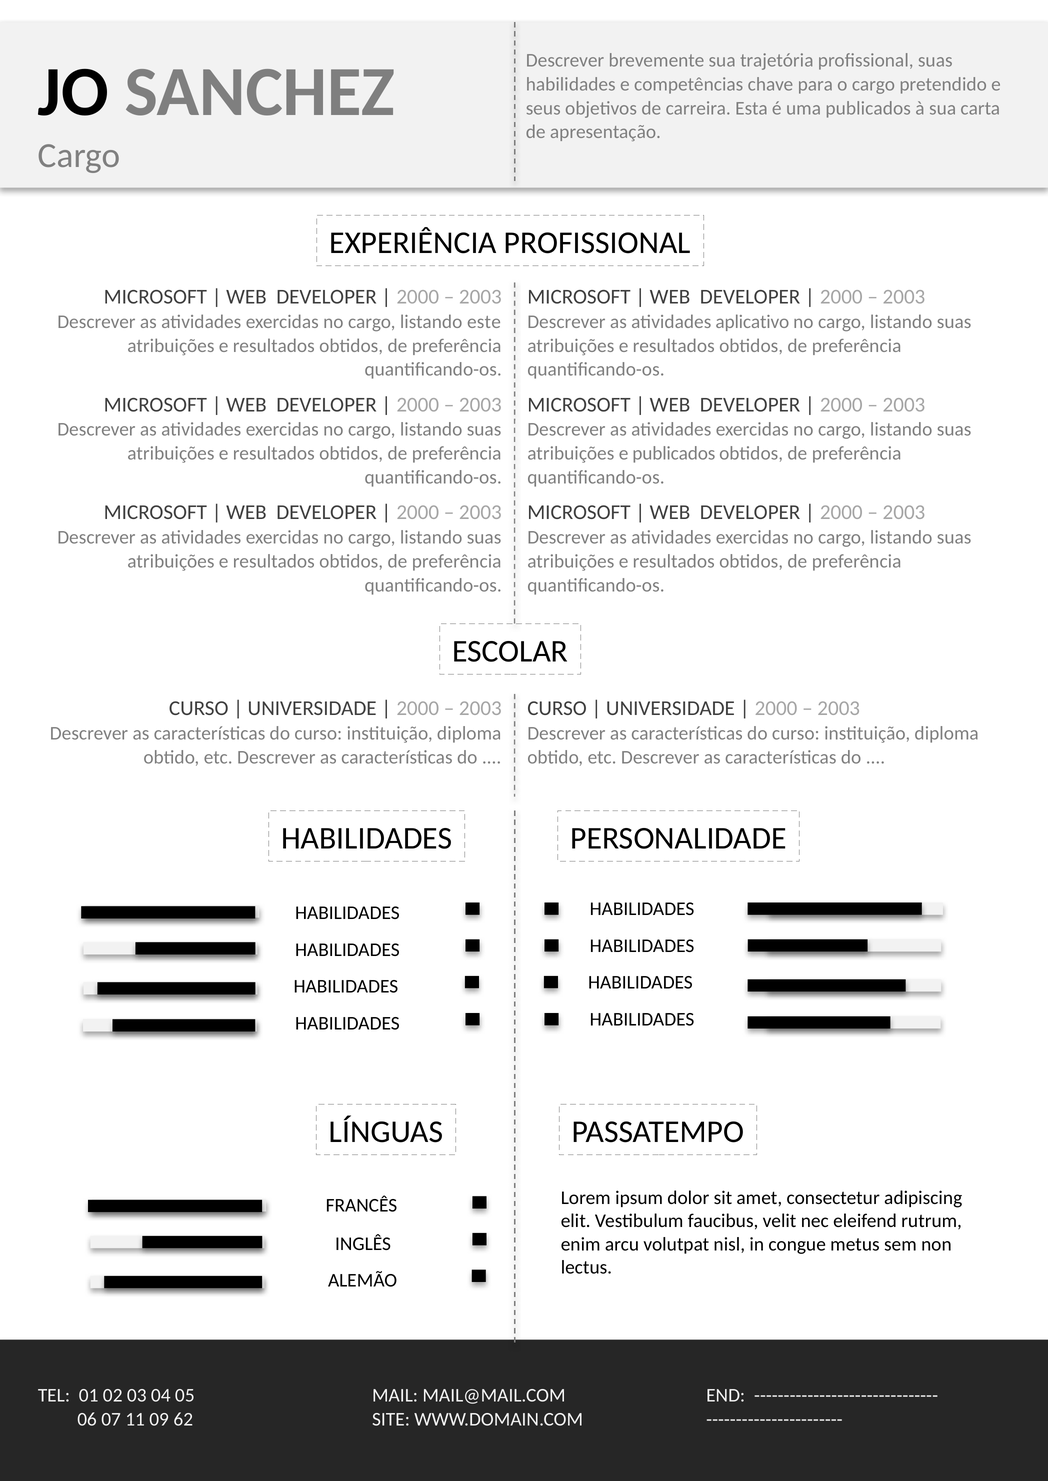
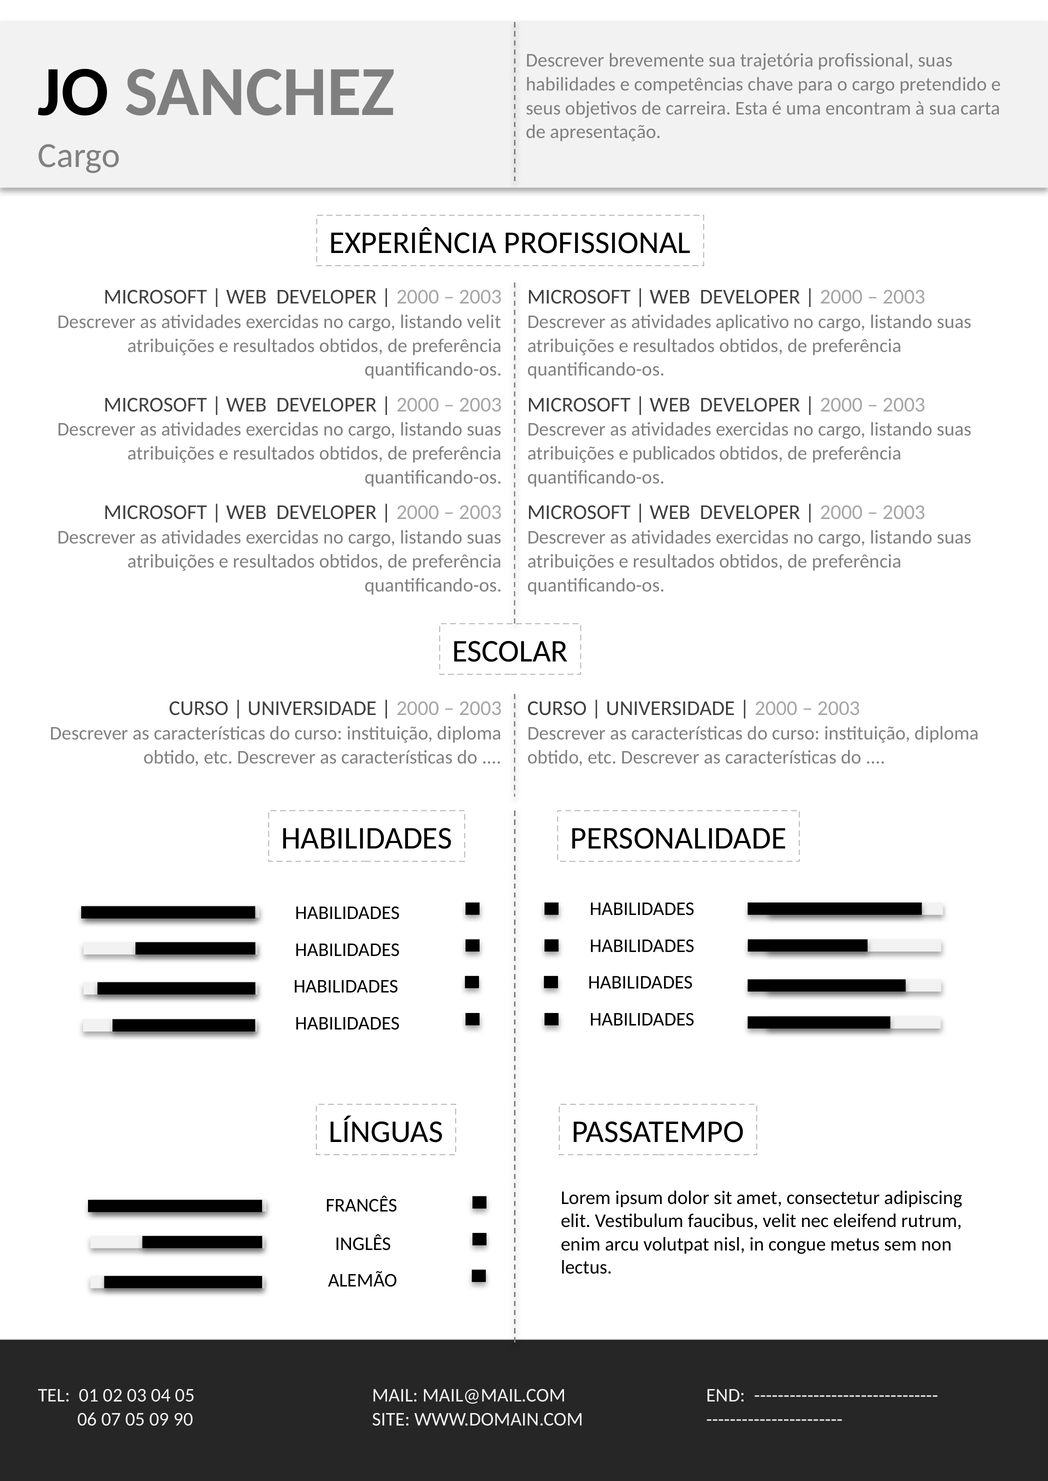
uma publicados: publicados -> encontram
listando este: este -> velit
07 11: 11 -> 05
62: 62 -> 90
